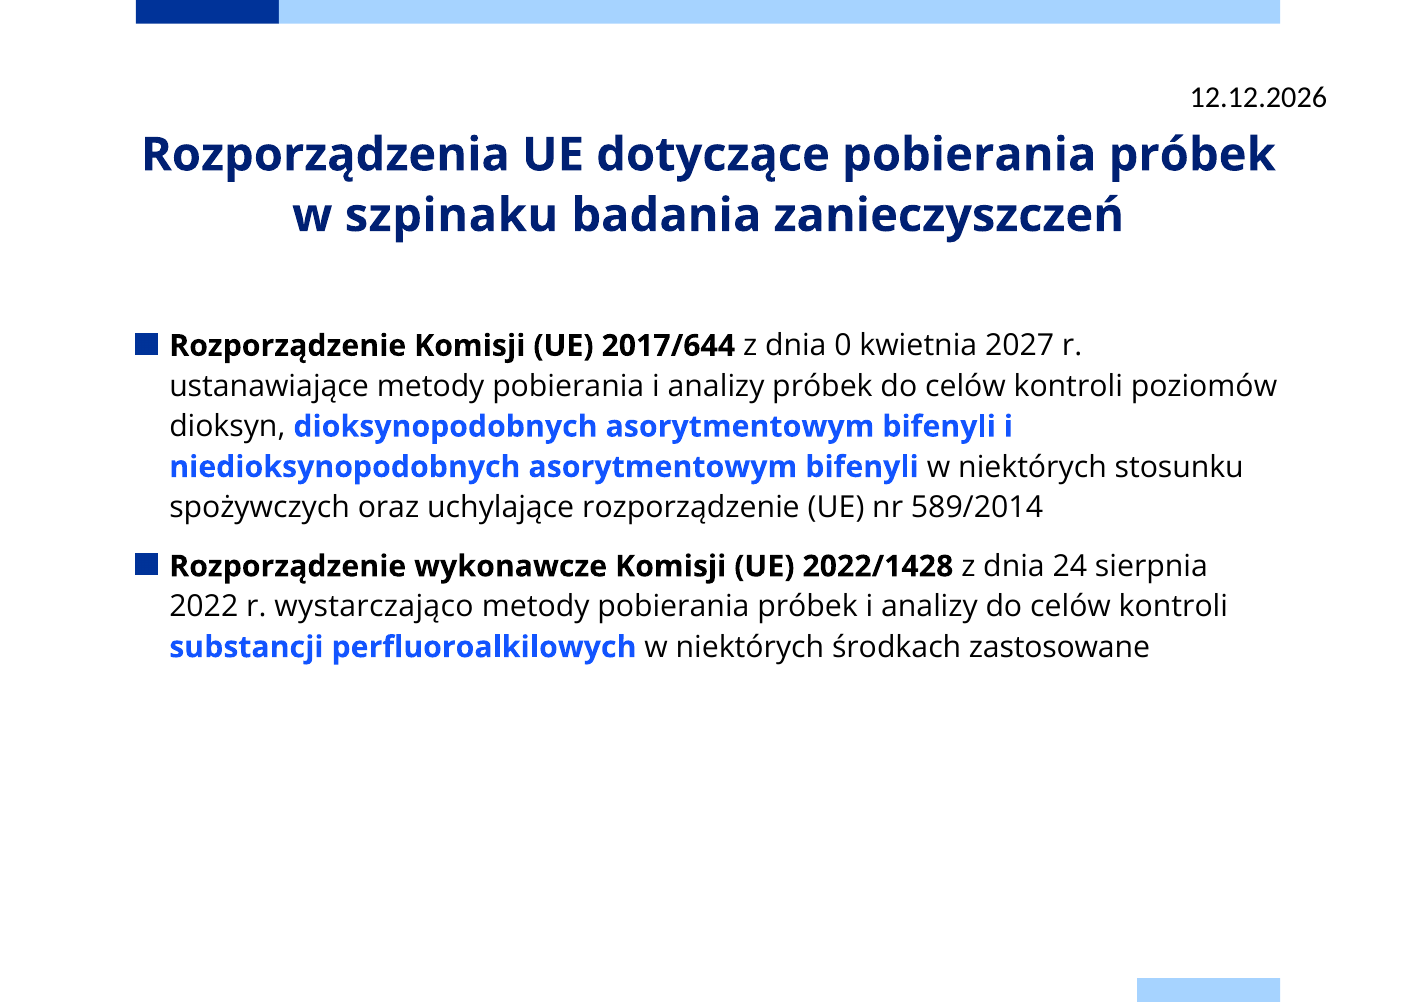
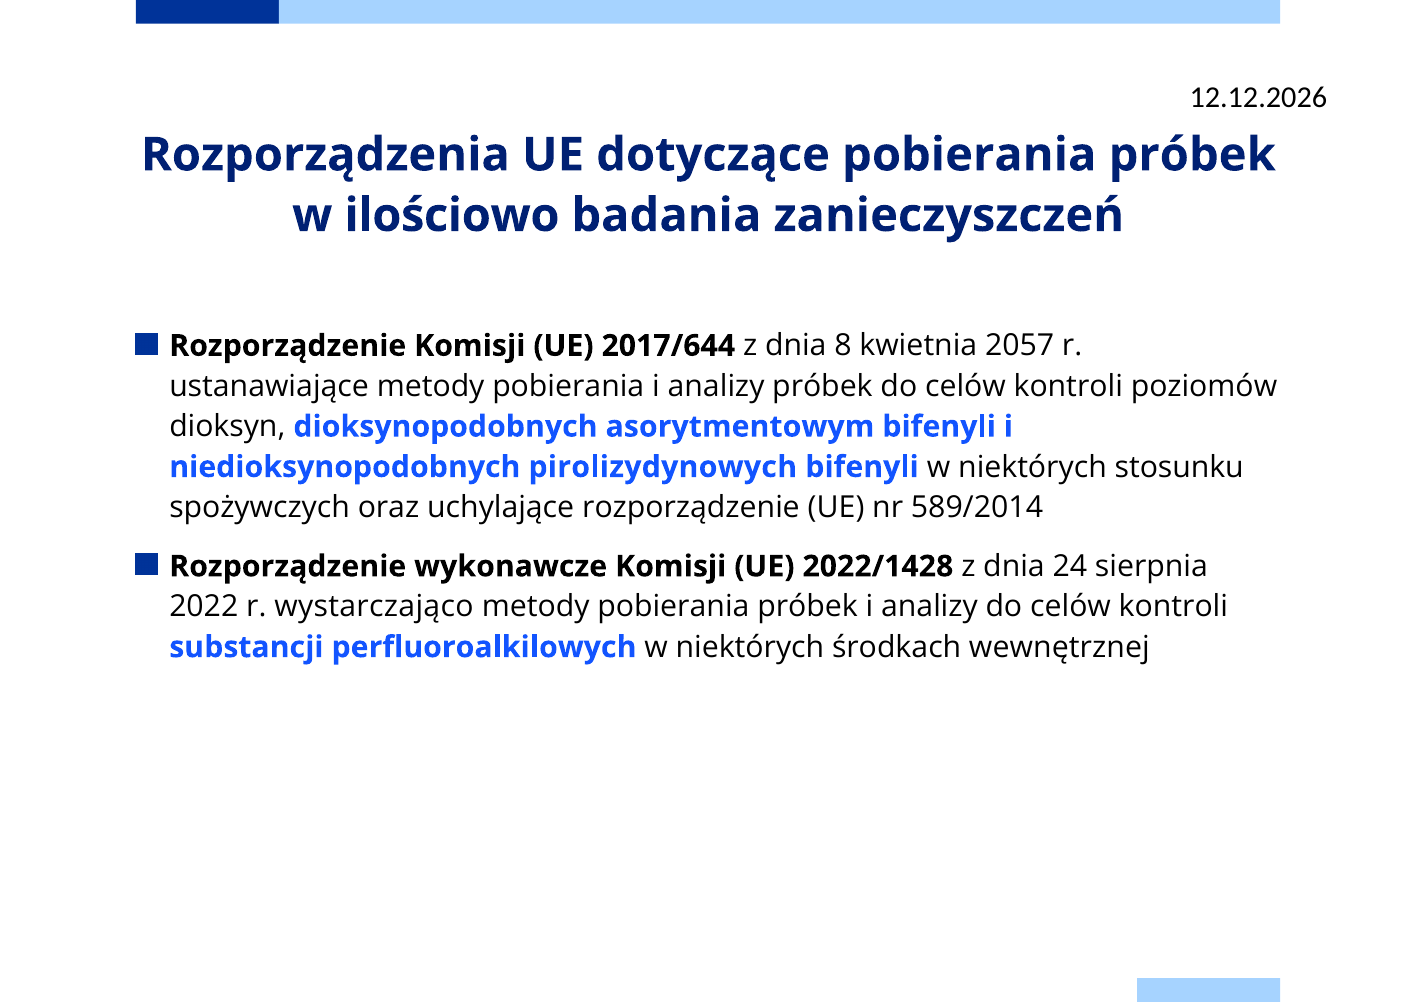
szpinaku: szpinaku -> ilościowo
0: 0 -> 8
2027: 2027 -> 2057
niedioksynopodobnych asorytmentowym: asorytmentowym -> pirolizydynowych
zastosowane: zastosowane -> wewnętrznej
